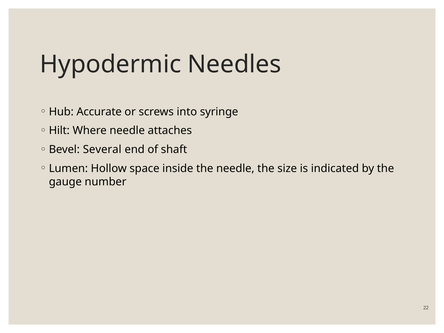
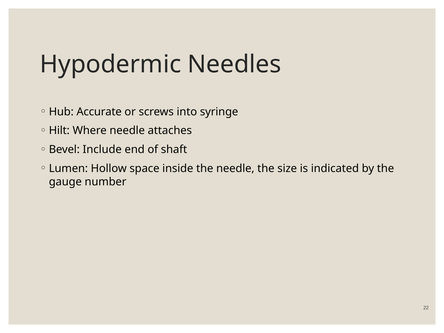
Several: Several -> Include
